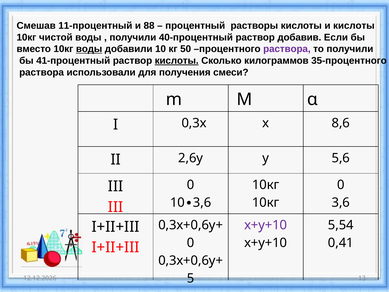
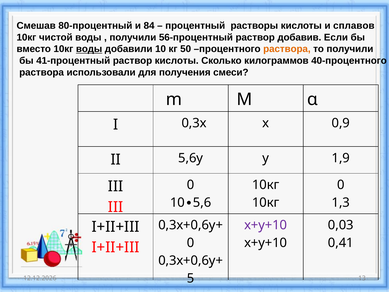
11-процентный: 11-процентный -> 80-процентный
88: 88 -> 84
и кислоты: кислоты -> сплавов
40-процентный: 40-процентный -> 56-процентный
раствора at (287, 49) colour: purple -> orange
кислоты at (177, 61) underline: present -> none
35-процентного: 35-процентного -> 40-процентного
8,6: 8,6 -> 0,9
2,6у: 2,6у -> 5,6у
5,6: 5,6 -> 1,9
10 3,6: 3,6 -> 5,6
3,6 at (341, 202): 3,6 -> 1,3
5,54: 5,54 -> 0,03
